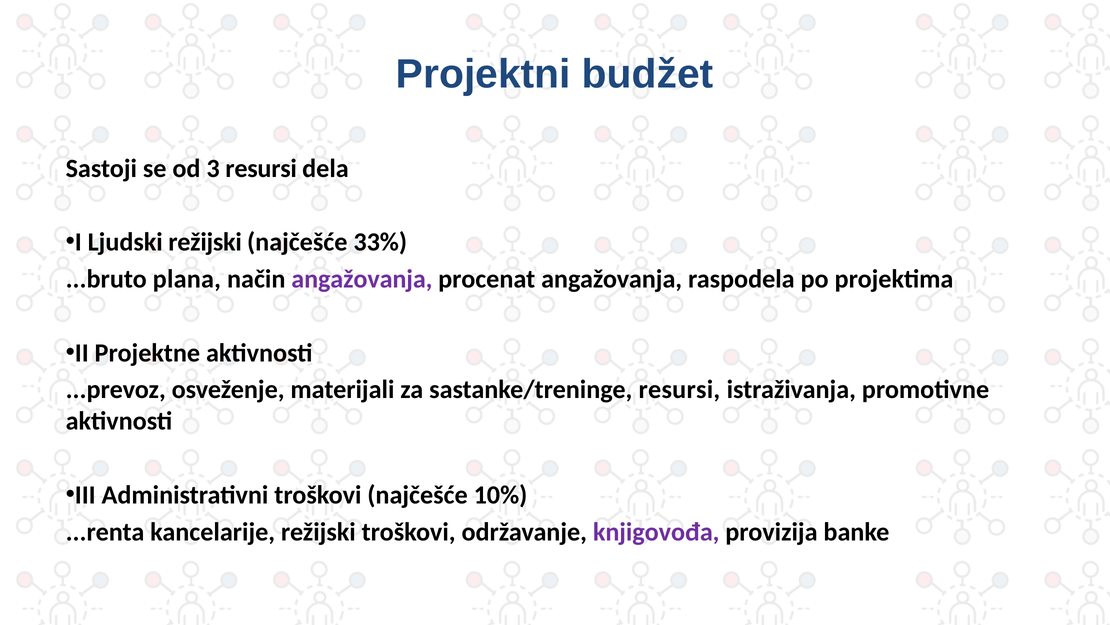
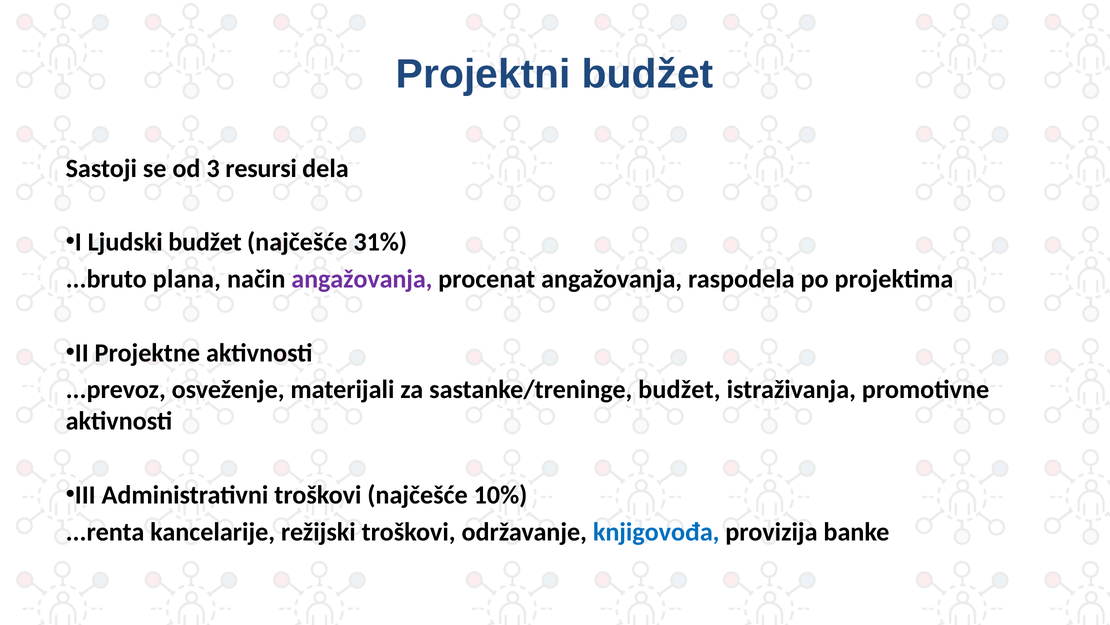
Ljudski režijski: režijski -> budžet
33%: 33% -> 31%
sastanke/treninge resursi: resursi -> budžet
knjigovođa colour: purple -> blue
